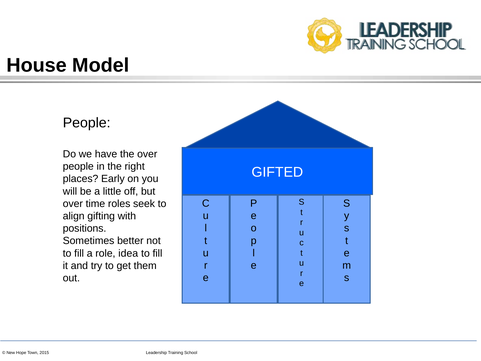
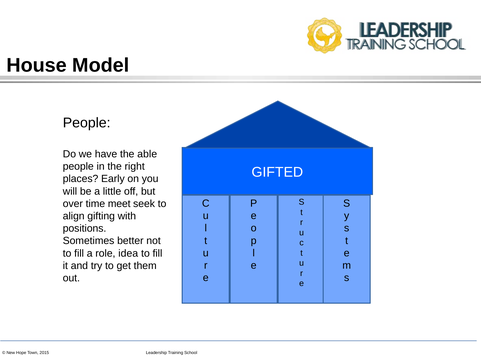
the over: over -> able
roles: roles -> meet
